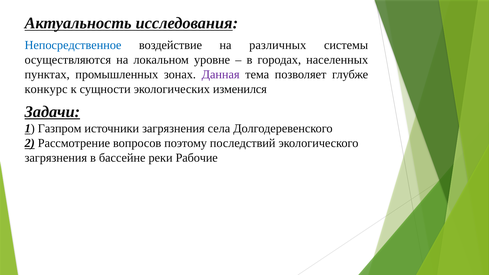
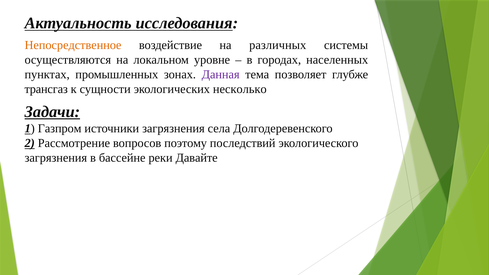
Непосредственное colour: blue -> orange
конкурс: конкурс -> трансгаз
изменился: изменился -> несколько
Рабочие: Рабочие -> Давайте
